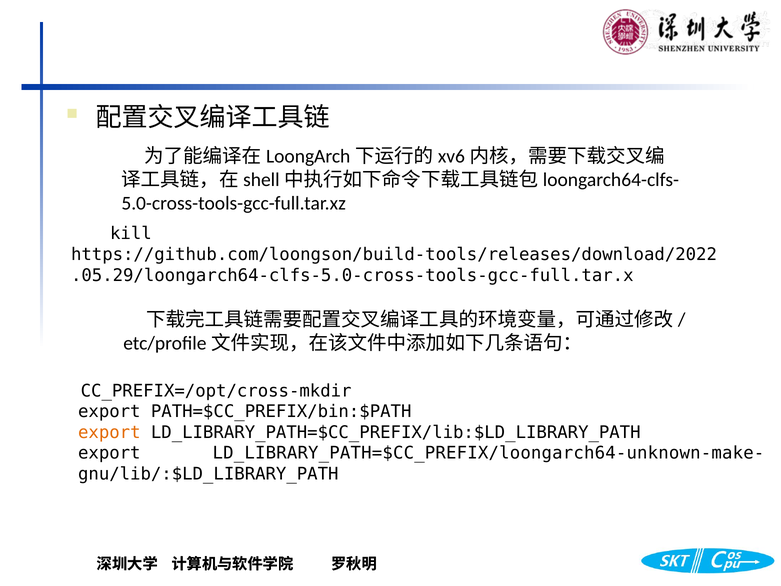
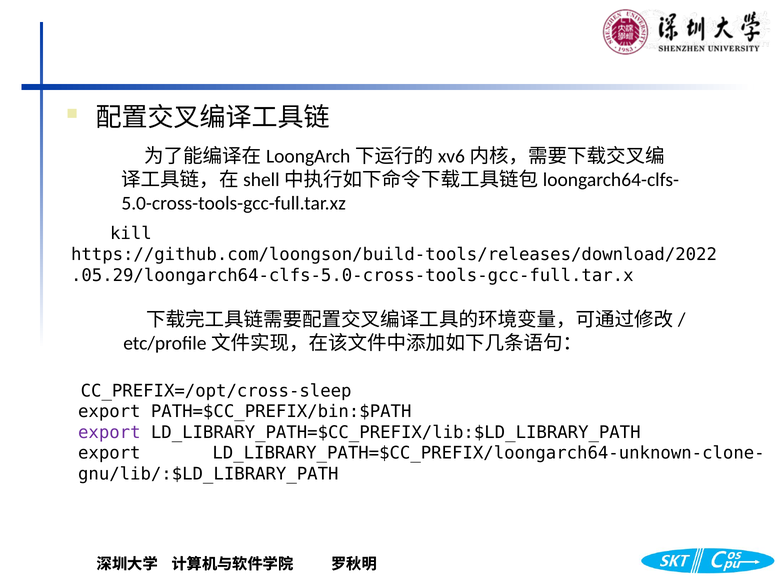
CC_PREFIX=/opt/cross-mkdir: CC_PREFIX=/opt/cross-mkdir -> CC_PREFIX=/opt/cross-sleep
export at (109, 432) colour: orange -> purple
LD_LIBRARY_PATH=$CC_PREFIX/loongarch64-unknown-make-: LD_LIBRARY_PATH=$CC_PREFIX/loongarch64-unknown-make- -> LD_LIBRARY_PATH=$CC_PREFIX/loongarch64-unknown-clone-
